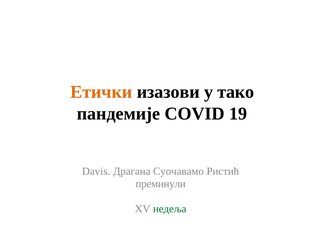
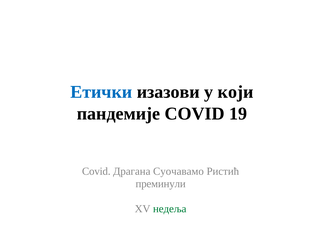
Етички colour: orange -> blue
тако: тако -> који
Davis at (96, 171): Davis -> Covid
